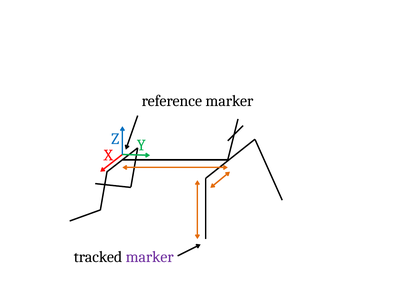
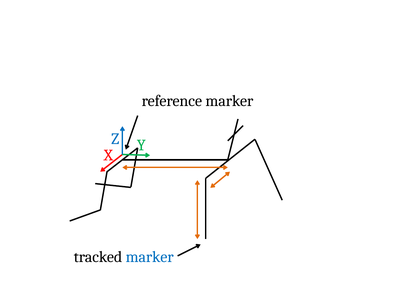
marker at (150, 257) colour: purple -> blue
